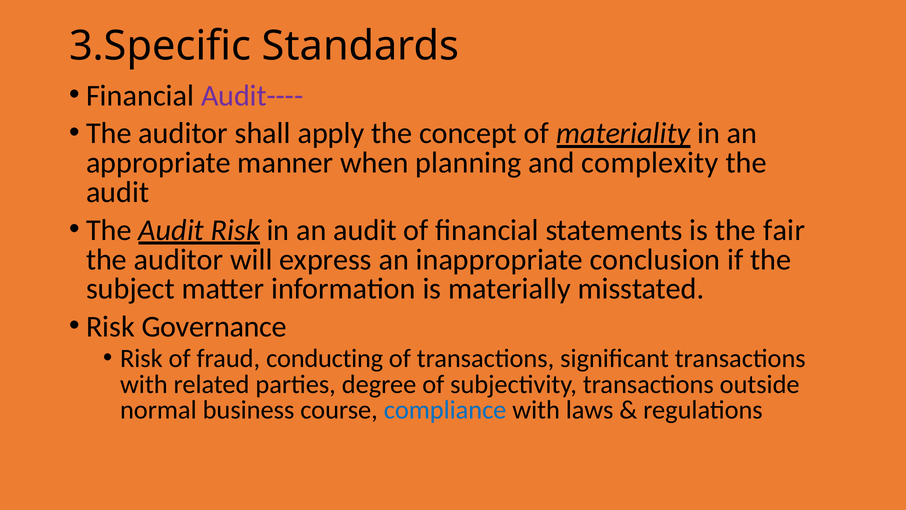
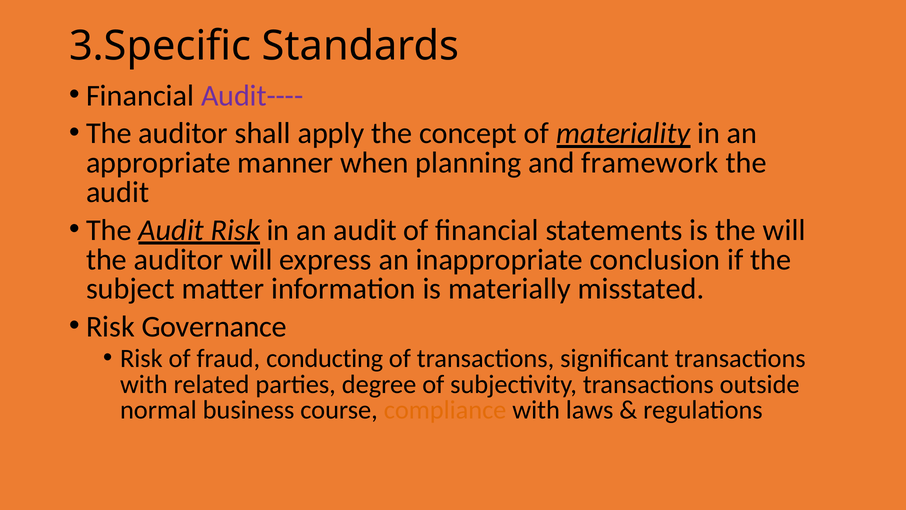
complexity: complexity -> framework
the fair: fair -> will
compliance colour: blue -> orange
